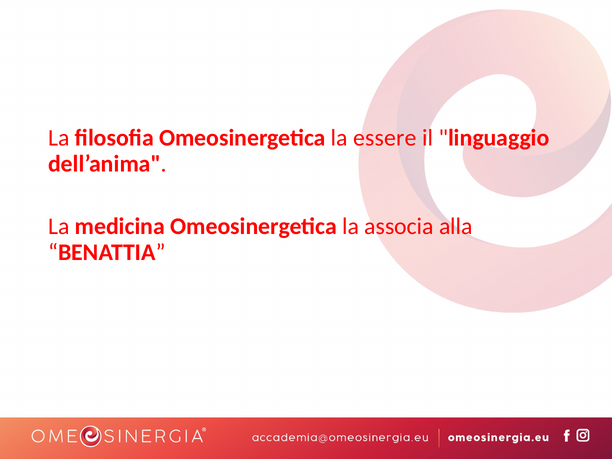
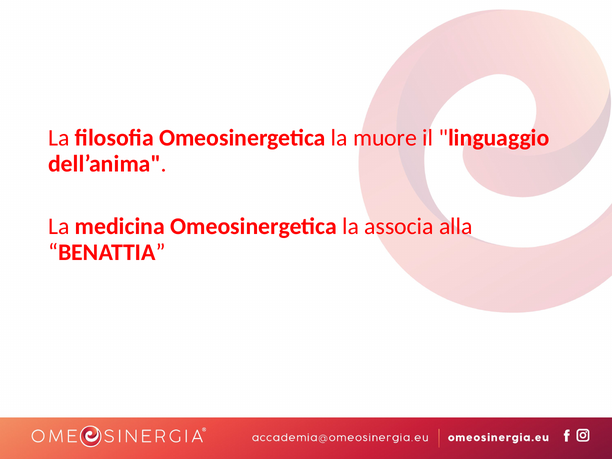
essere: essere -> muore
